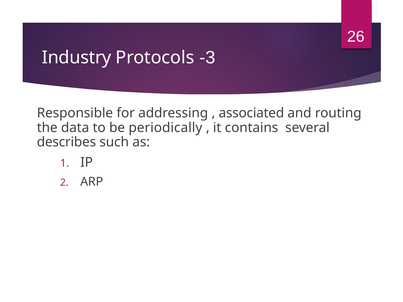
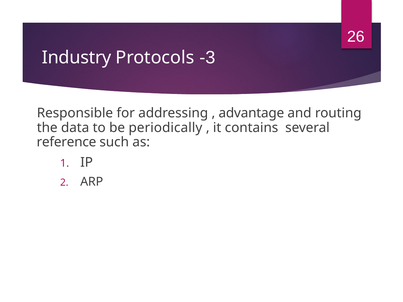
associated: associated -> advantage
describes: describes -> reference
